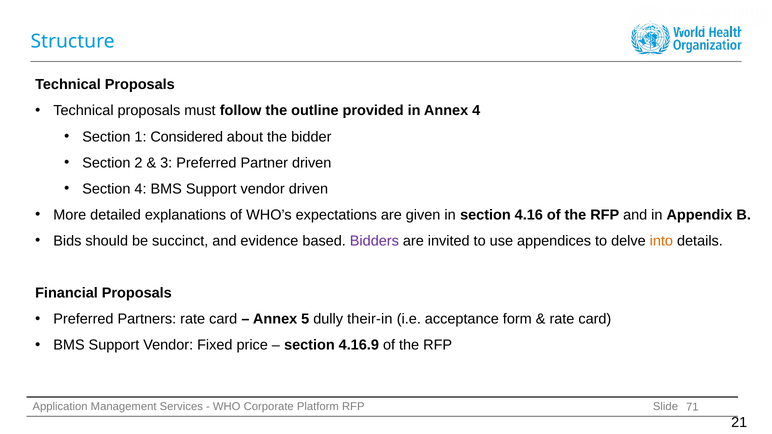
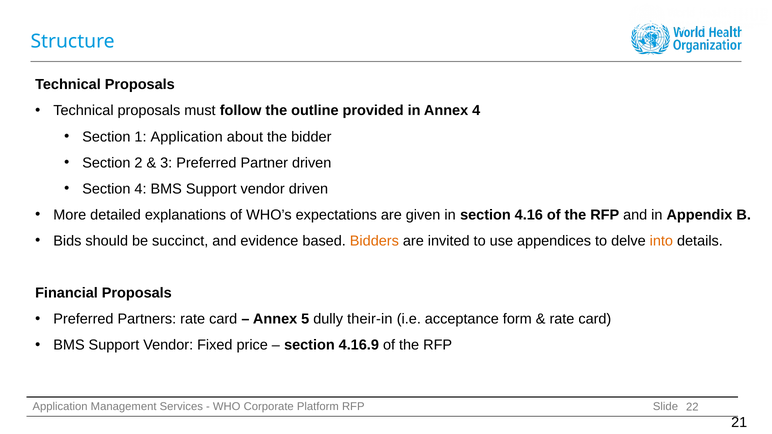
1 Considered: Considered -> Application
Bidders colour: purple -> orange
71: 71 -> 22
